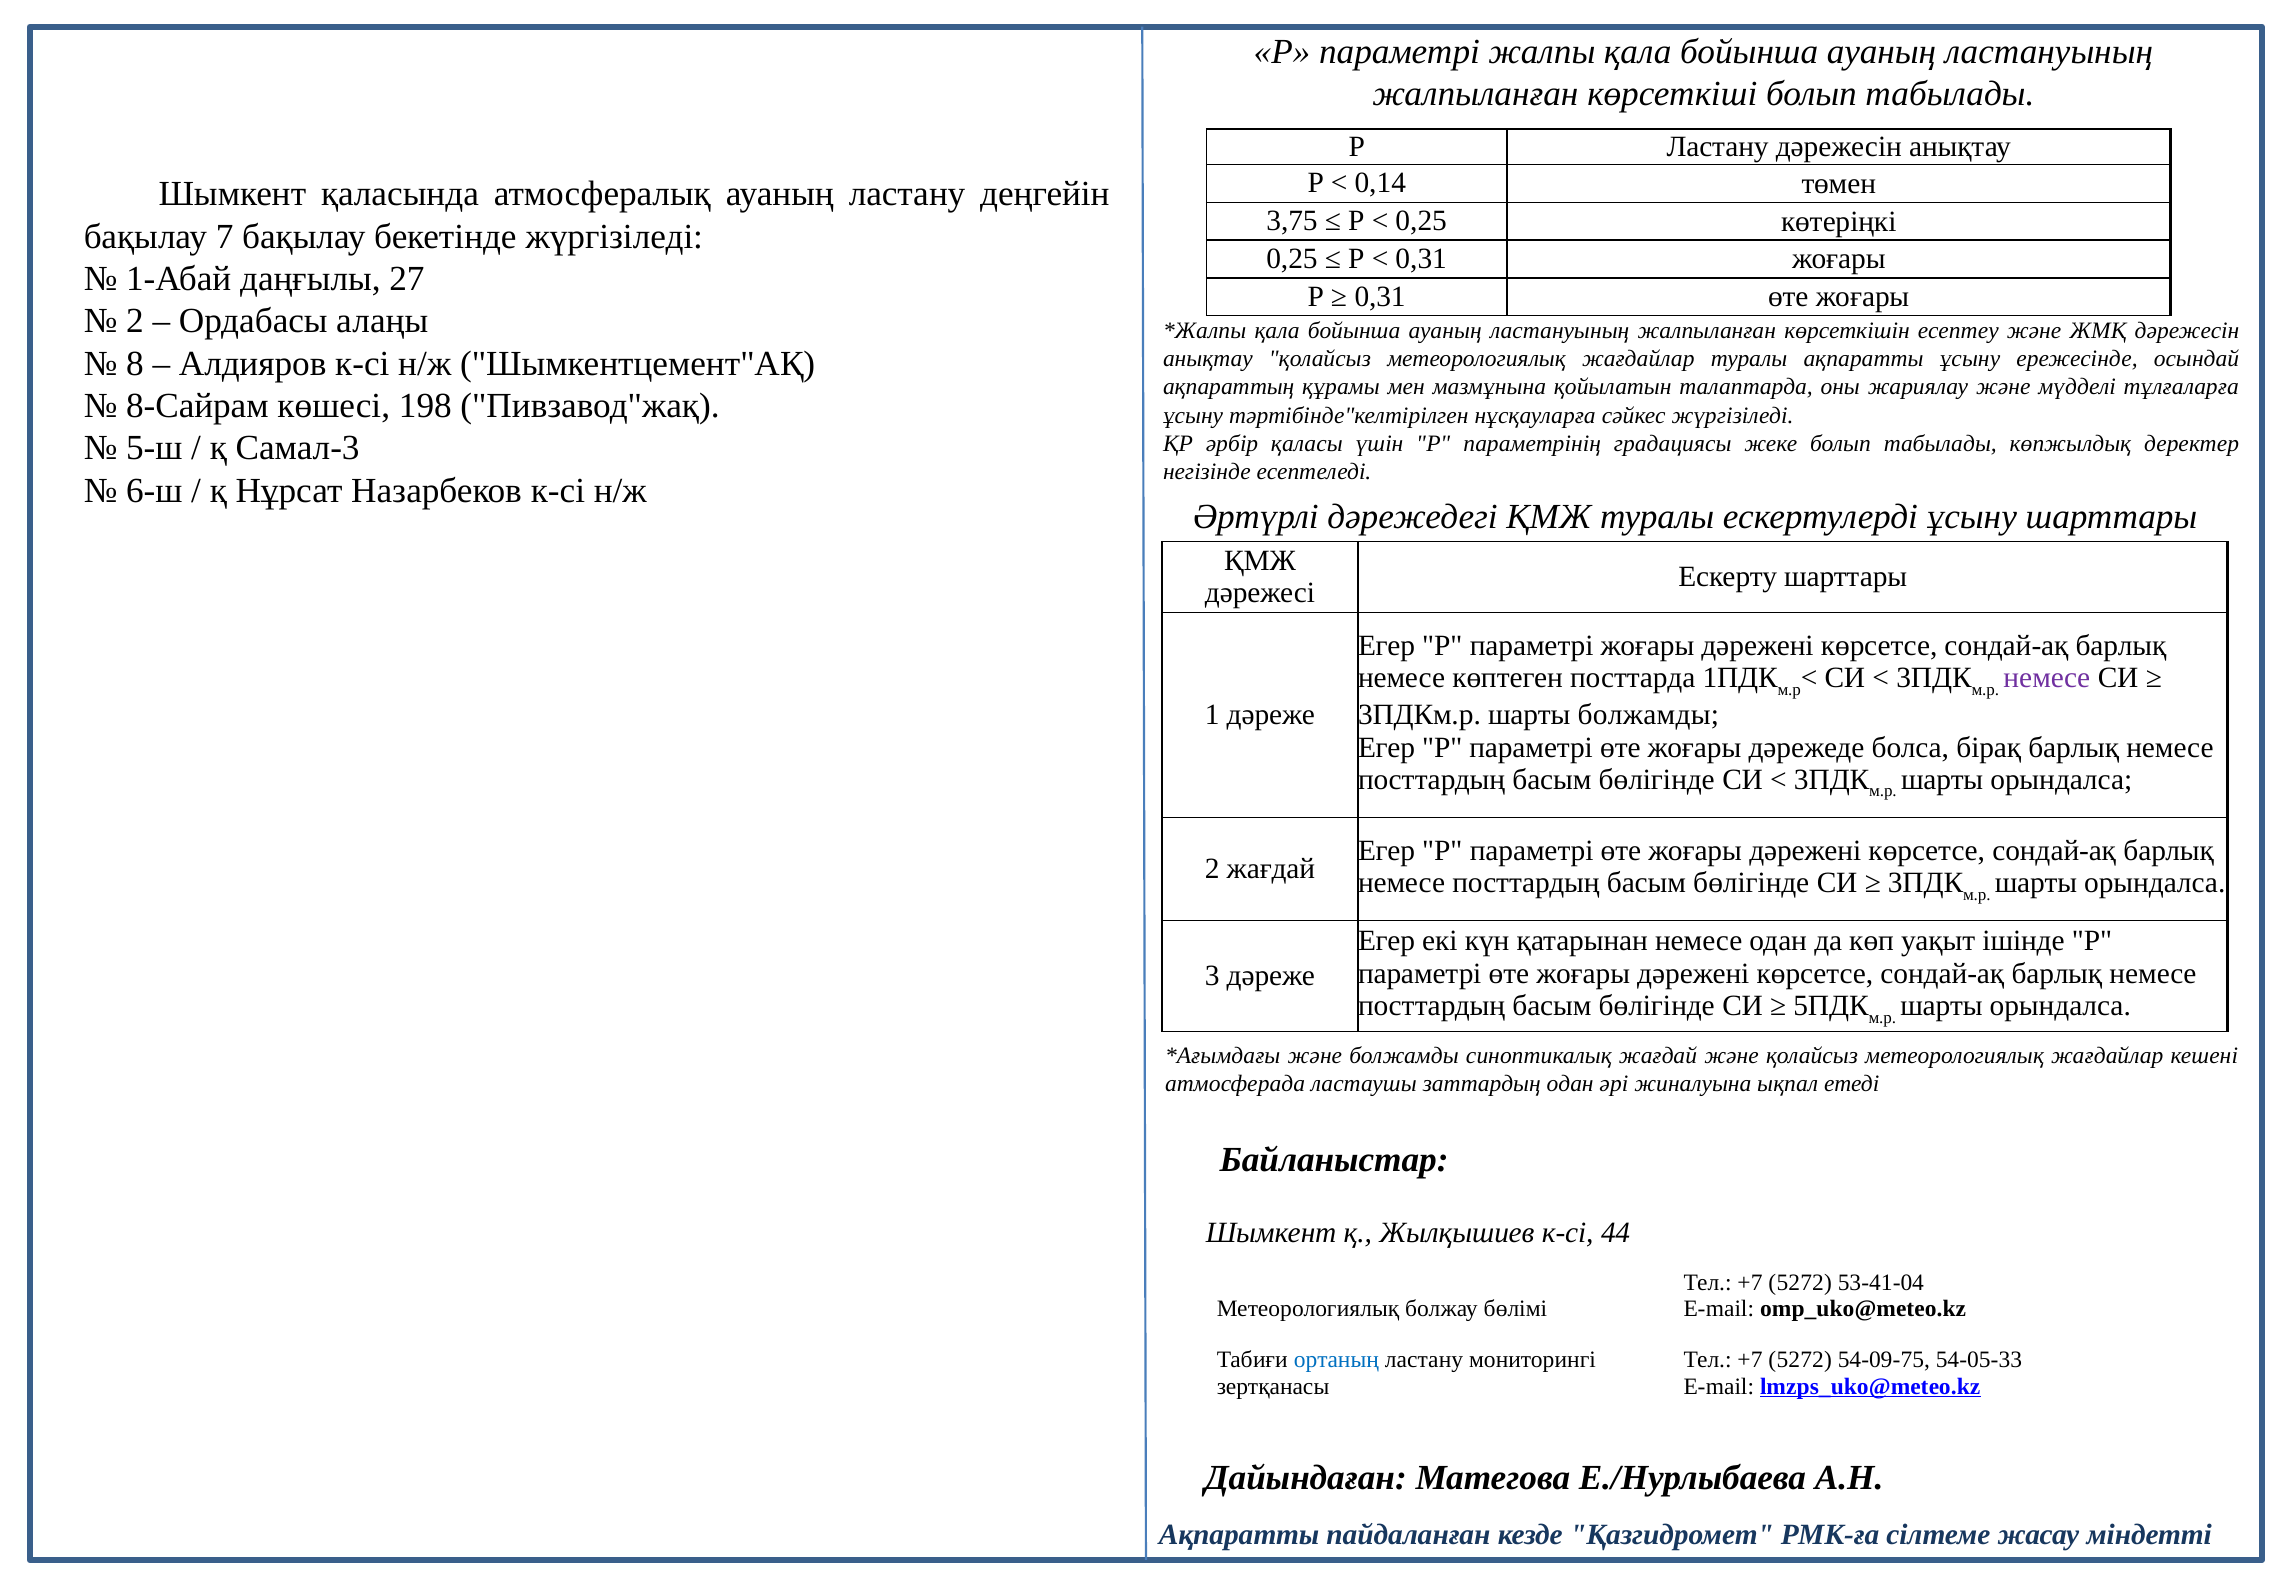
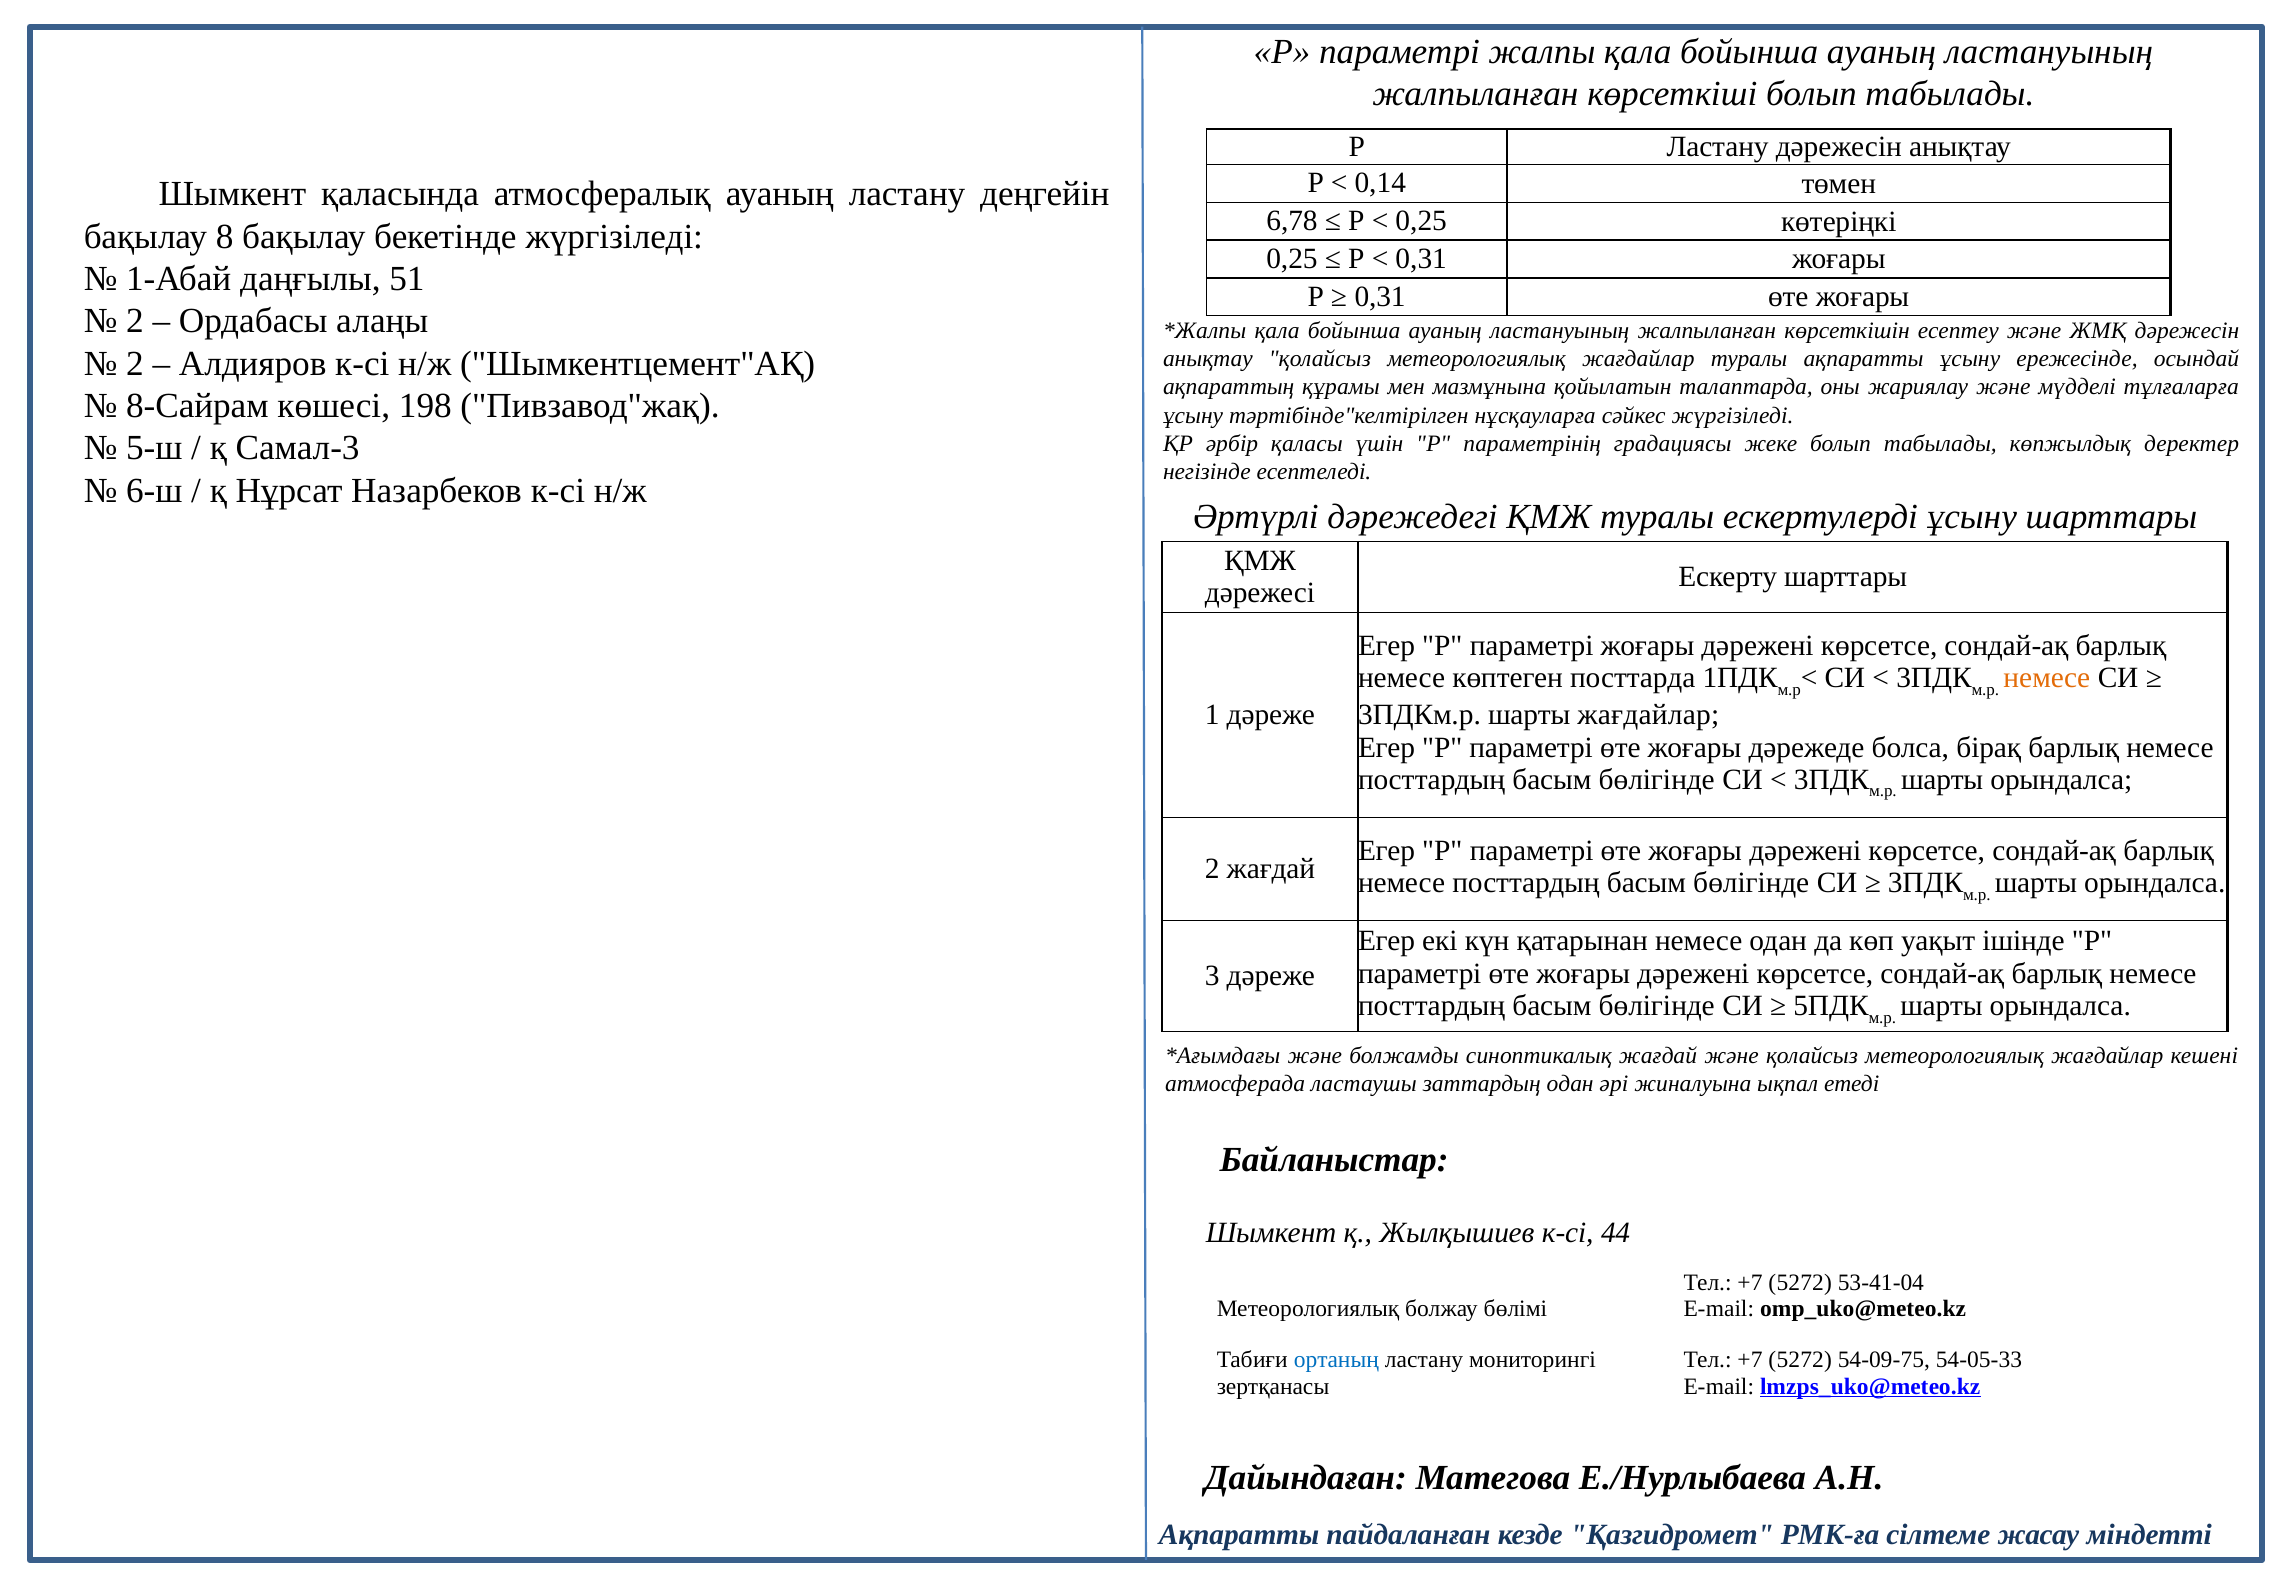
3,75: 3,75 -> 6,78
7: 7 -> 8
27: 27 -> 51
8 at (135, 363): 8 -> 2
немесе at (2047, 678) colour: purple -> orange
шарты болжамды: болжамды -> жағдайлар
